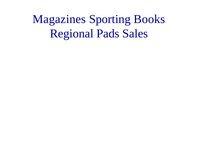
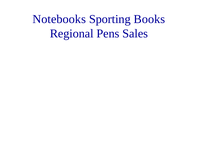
Magazines: Magazines -> Notebooks
Pads: Pads -> Pens
